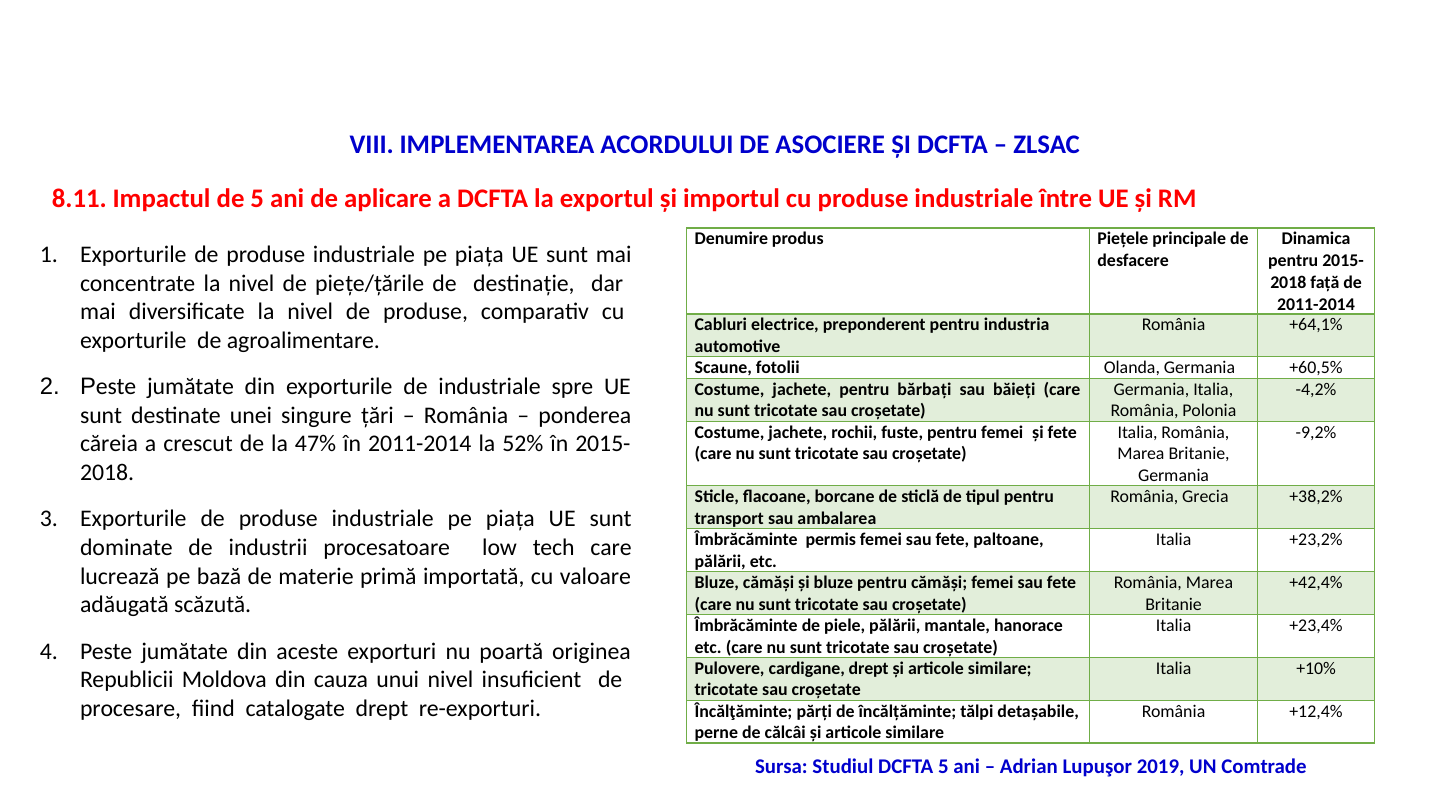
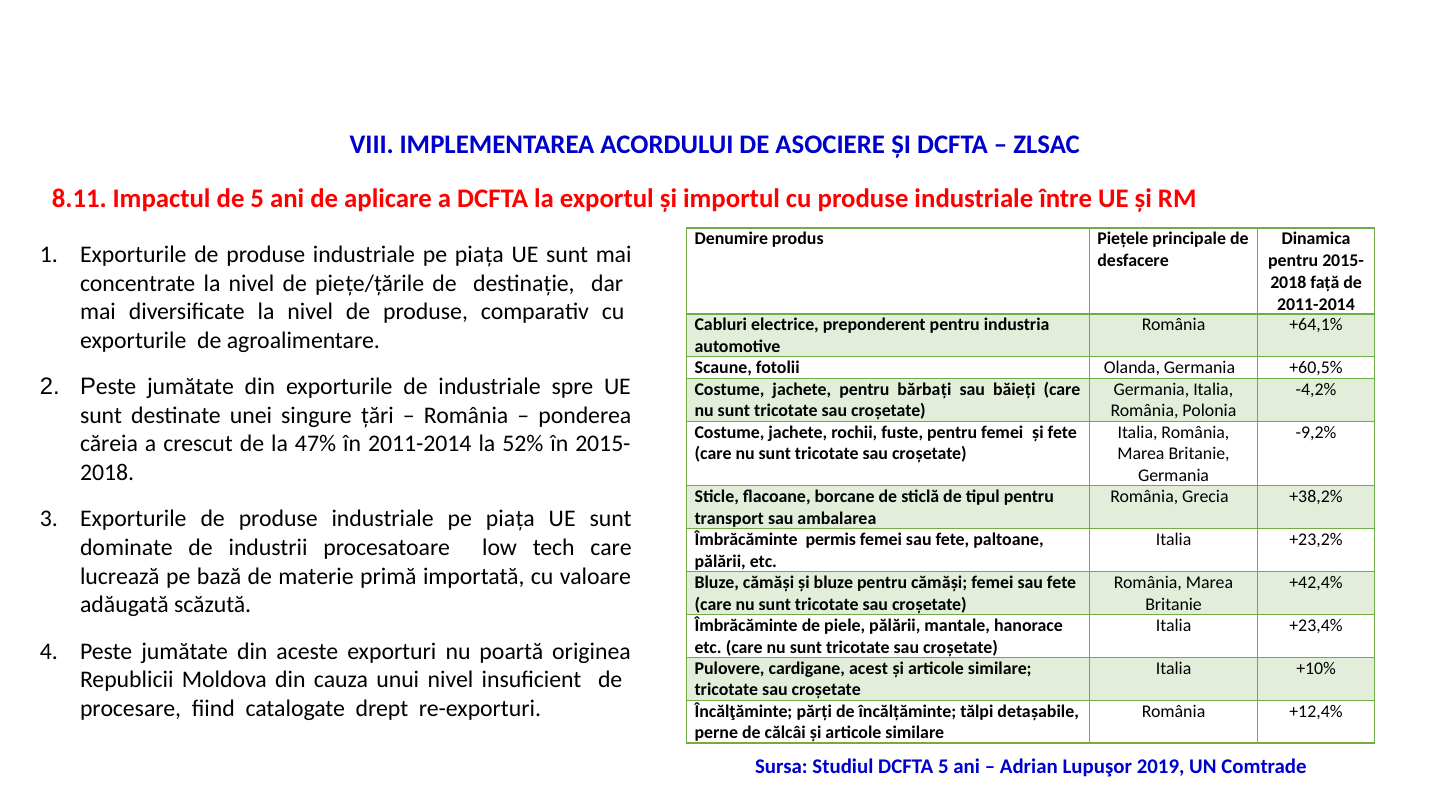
cardigane drept: drept -> acest
